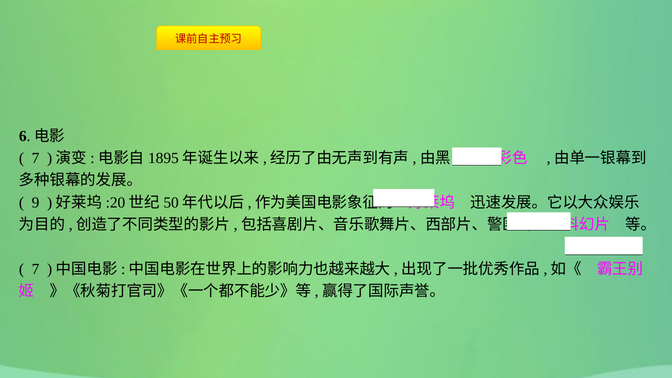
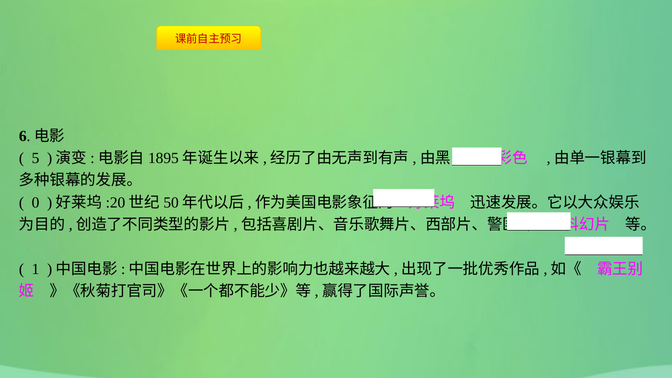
7 at (36, 158): 7 -> 5
9: 9 -> 0
7 at (36, 269): 7 -> 1
